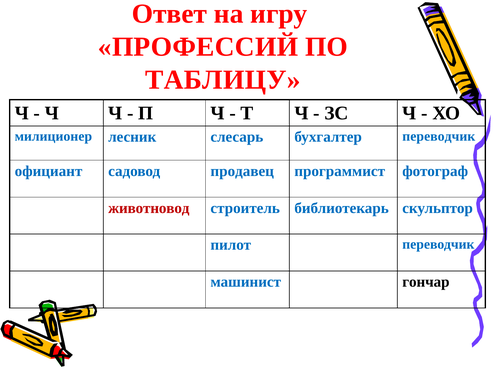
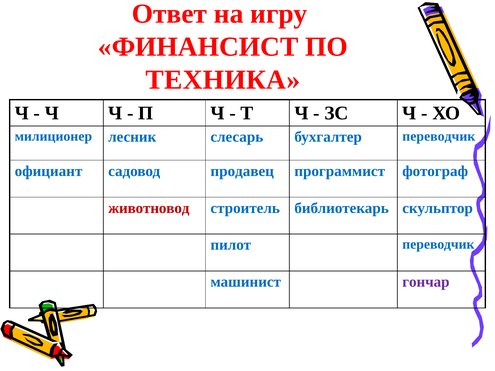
ПРОФЕССИЙ: ПРОФЕССИЙ -> ФИНАНСИСТ
ТАБЛИЦУ: ТАБЛИЦУ -> ТЕХНИКА
гончар colour: black -> purple
